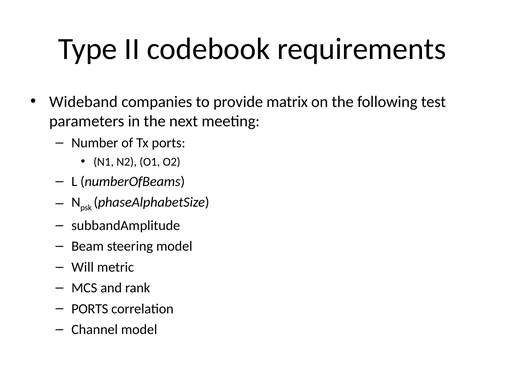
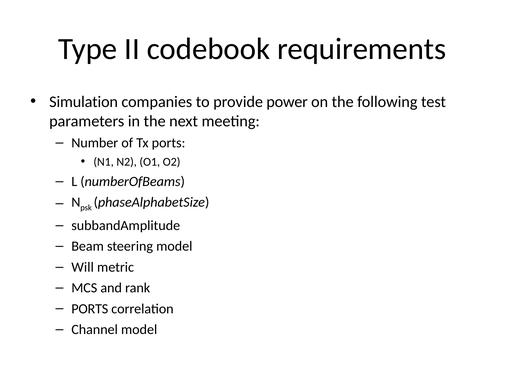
Wideband: Wideband -> Simulation
matrix: matrix -> power
